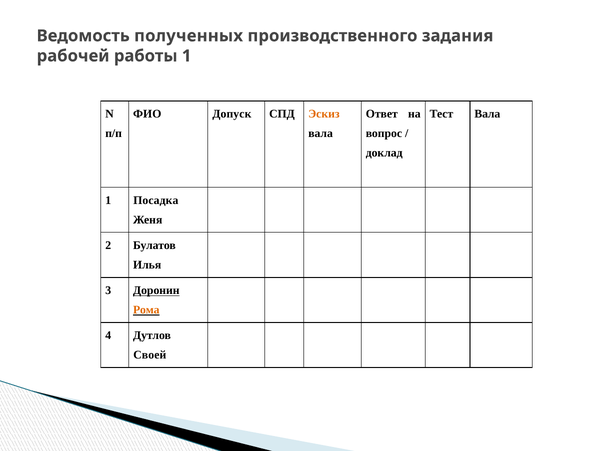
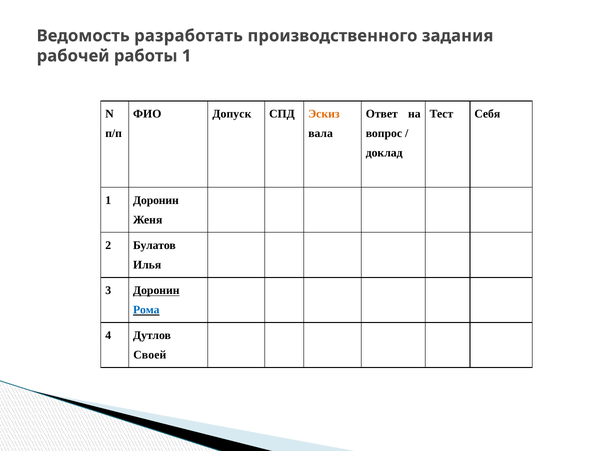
полученных: полученных -> разработать
Тест Вала: Вала -> Себя
1 Посадка: Посадка -> Доронин
Рома colour: orange -> blue
